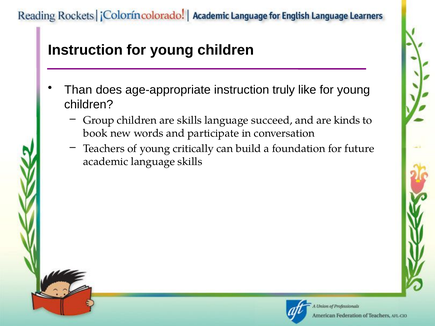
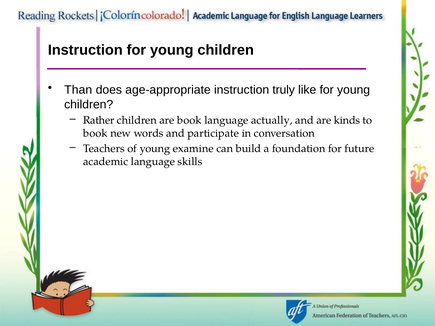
Group: Group -> Rather
are skills: skills -> book
succeed: succeed -> actually
critically: critically -> examine
